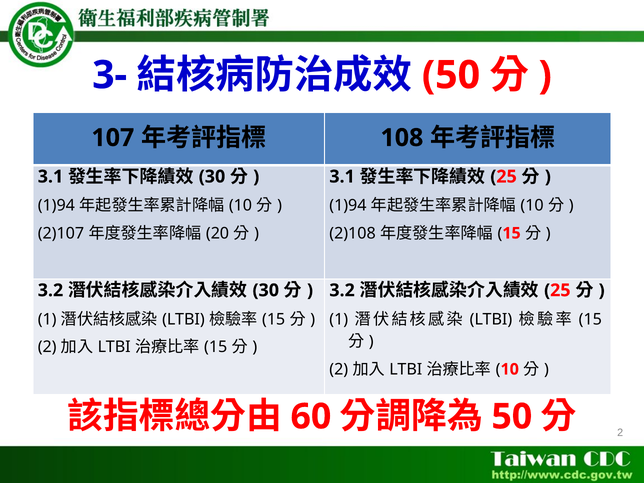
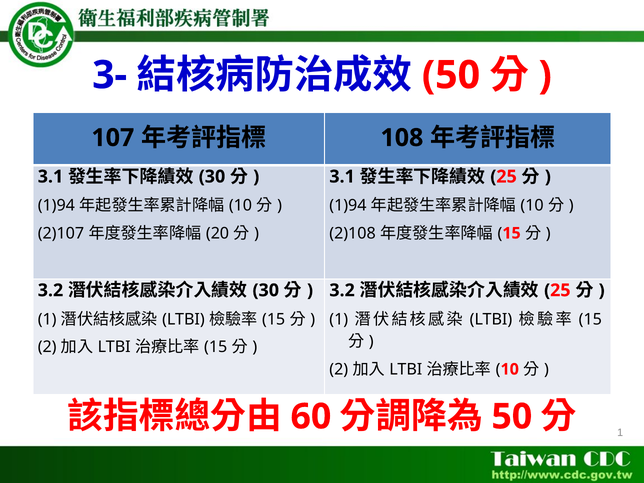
2 at (620, 433): 2 -> 1
